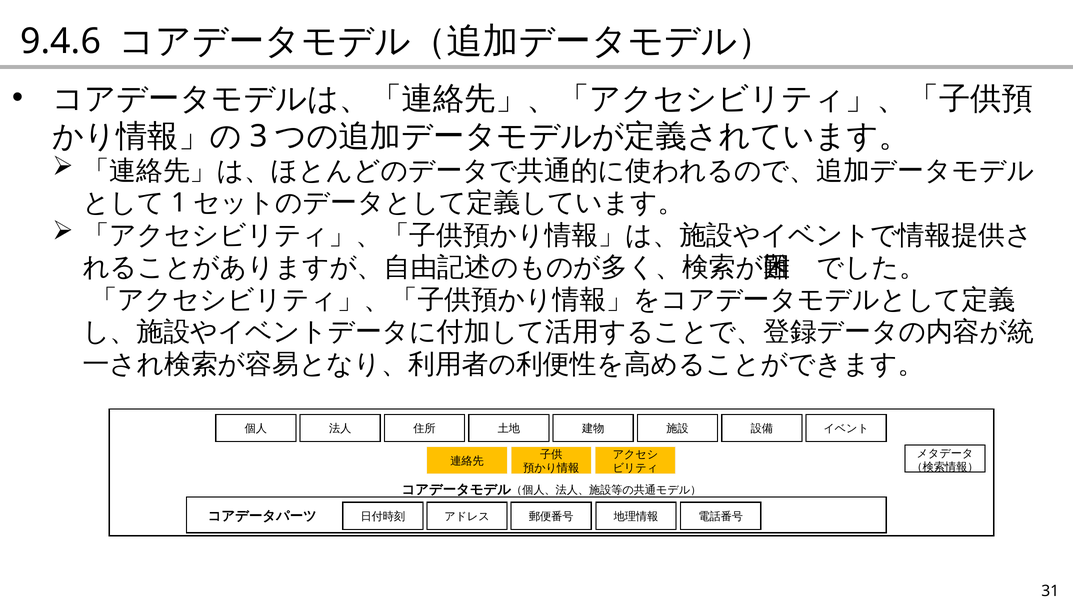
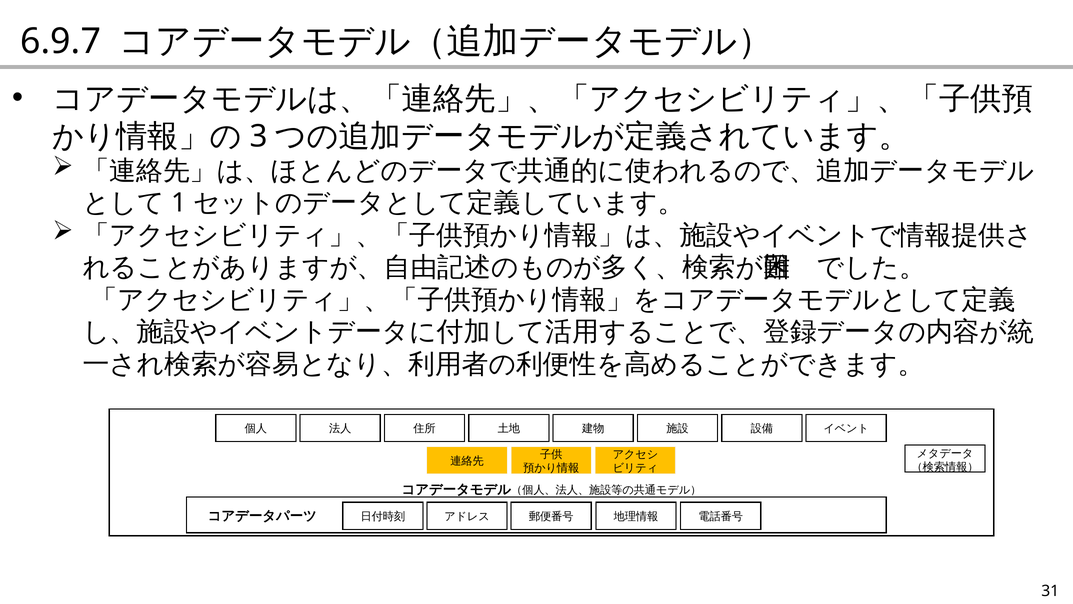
9.4.6: 9.4.6 -> 6.9.7
